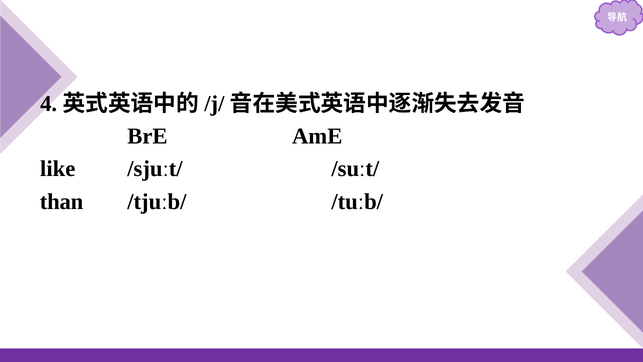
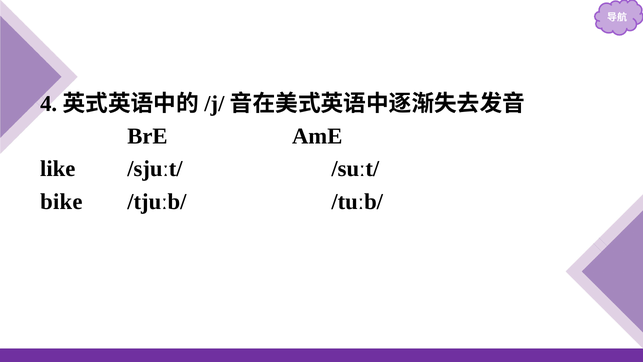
than: than -> bike
